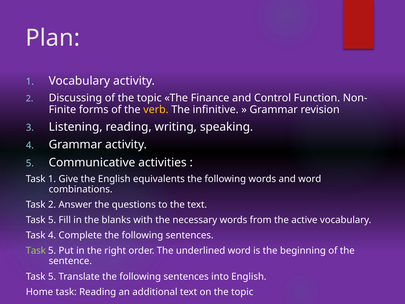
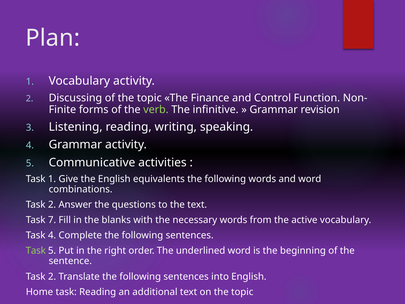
verb colour: yellow -> light green
5 at (52, 220): 5 -> 7
5 at (52, 276): 5 -> 2
